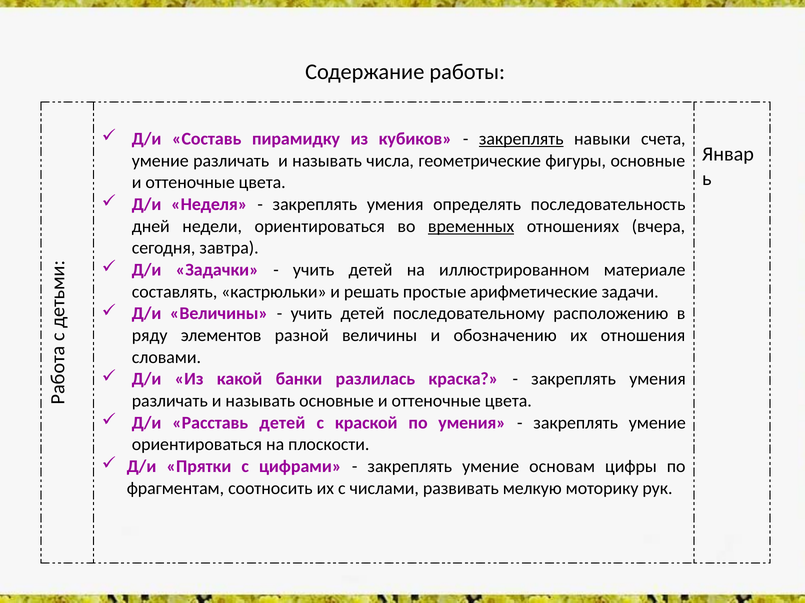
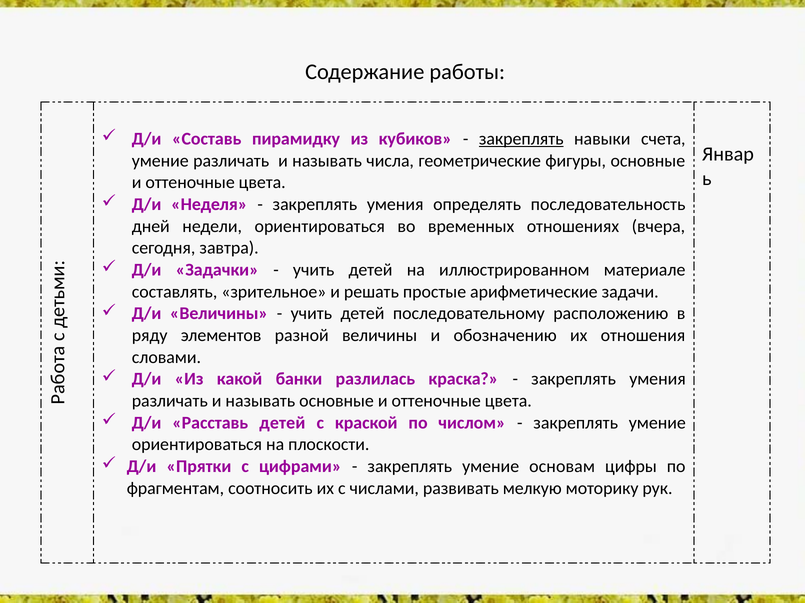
временных underline: present -> none
кастрюльки: кастрюльки -> зрительное
по умения: умения -> числом
